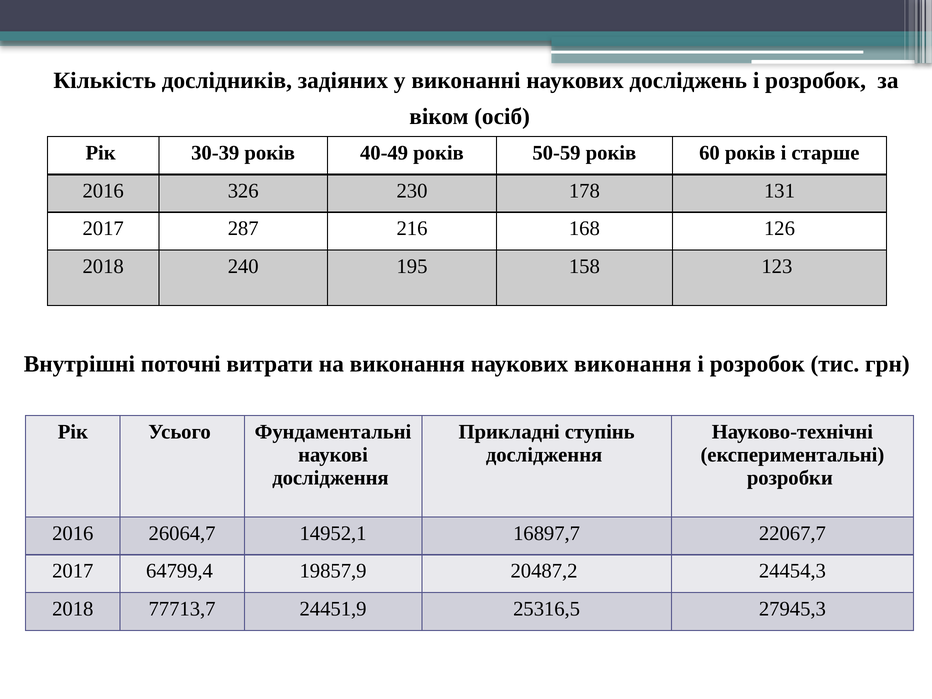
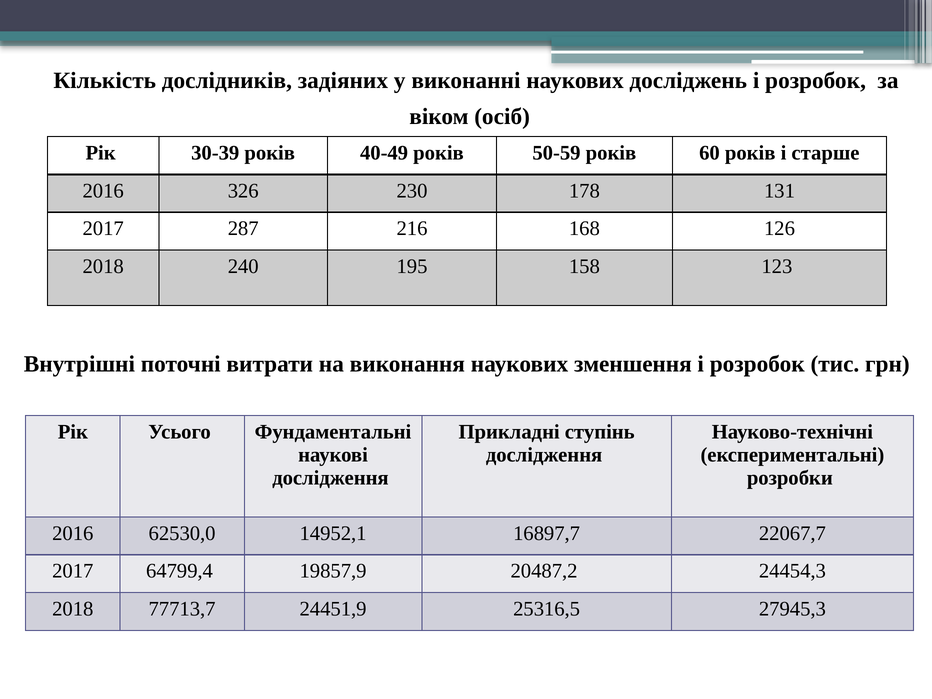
наукових виконання: виконання -> зменшення
26064,7: 26064,7 -> 62530,0
